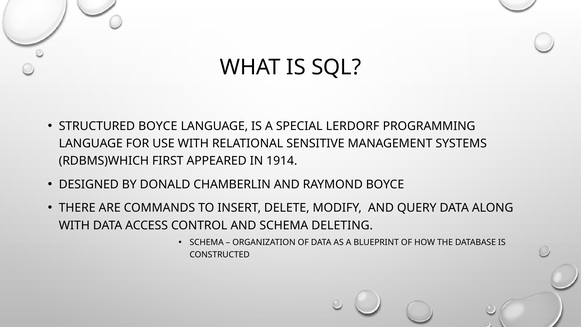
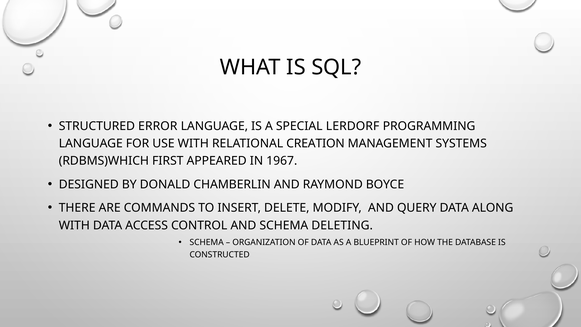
STRUCTURED BOYCE: BOYCE -> ERROR
SENSITIVE: SENSITIVE -> CREATION
1914: 1914 -> 1967
